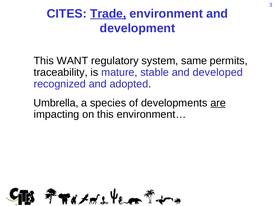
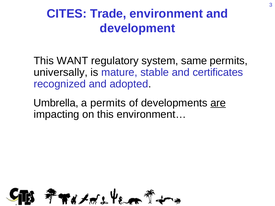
Trade underline: present -> none
traceability: traceability -> universally
developed: developed -> certificates
a species: species -> permits
